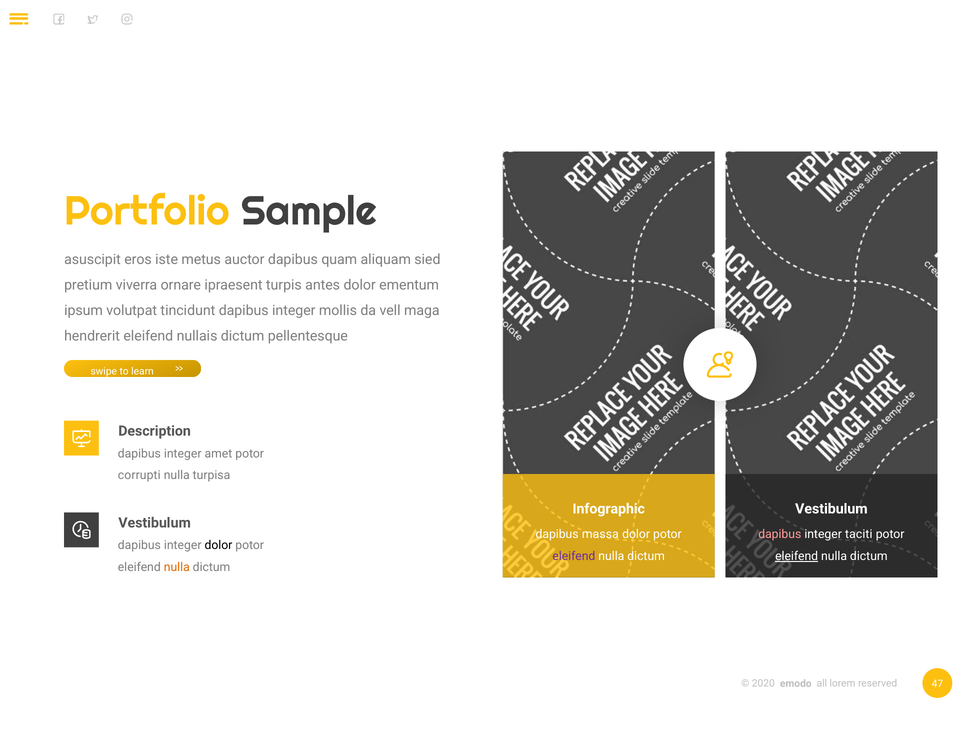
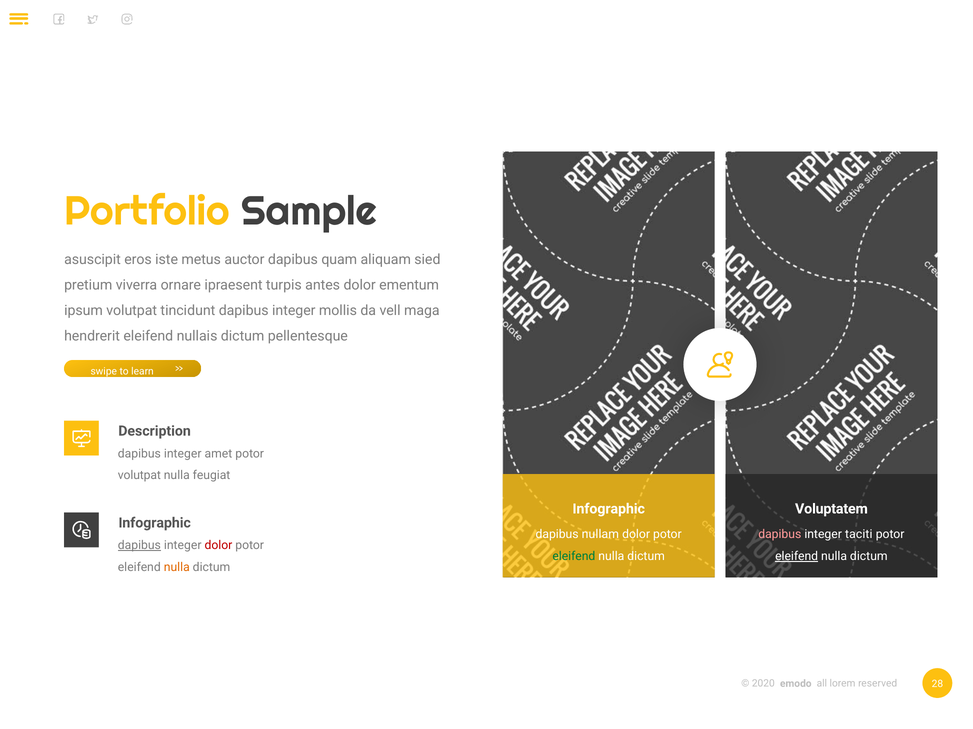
corrupti at (139, 476): corrupti -> volutpat
turpisa: turpisa -> feugiat
Vestibulum at (831, 509): Vestibulum -> Voluptatem
Vestibulum at (155, 523): Vestibulum -> Infographic
massa: massa -> nullam
dapibus at (139, 546) underline: none -> present
dolor at (218, 546) colour: black -> red
eleifend at (574, 557) colour: purple -> green
47: 47 -> 28
